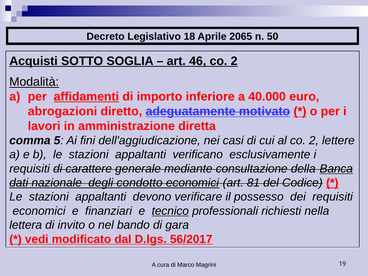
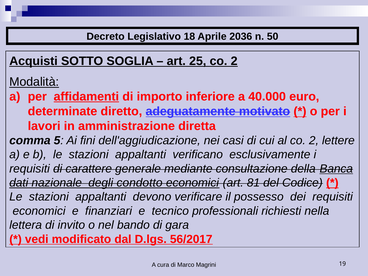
2065: 2065 -> 2036
46: 46 -> 25
abrogazioni: abrogazioni -> determinate
tecnico underline: present -> none
